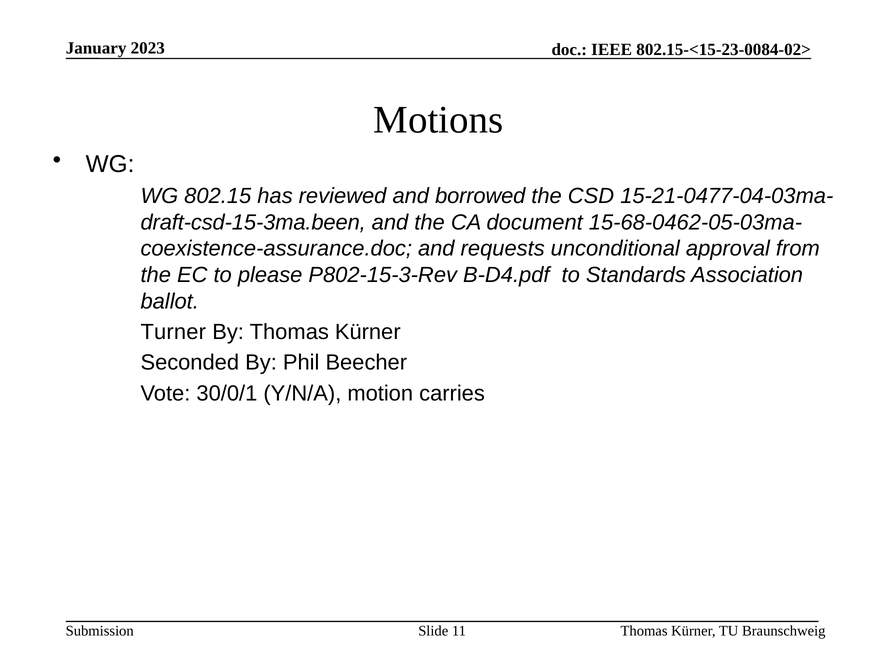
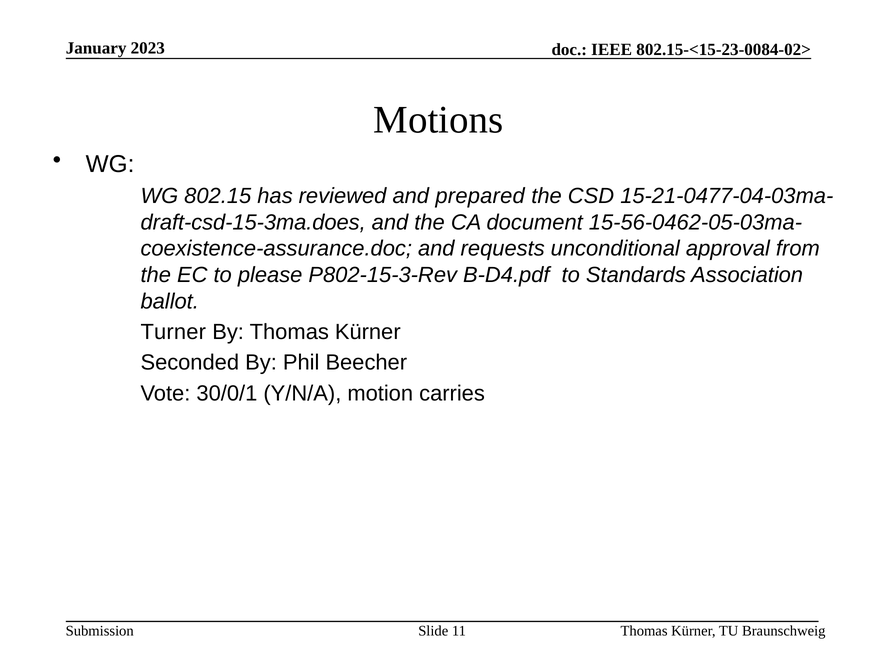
borrowed: borrowed -> prepared
draft-csd-15-3ma.been: draft-csd-15-3ma.been -> draft-csd-15-3ma.does
15-68-0462-05-03ma-: 15-68-0462-05-03ma- -> 15-56-0462-05-03ma-
